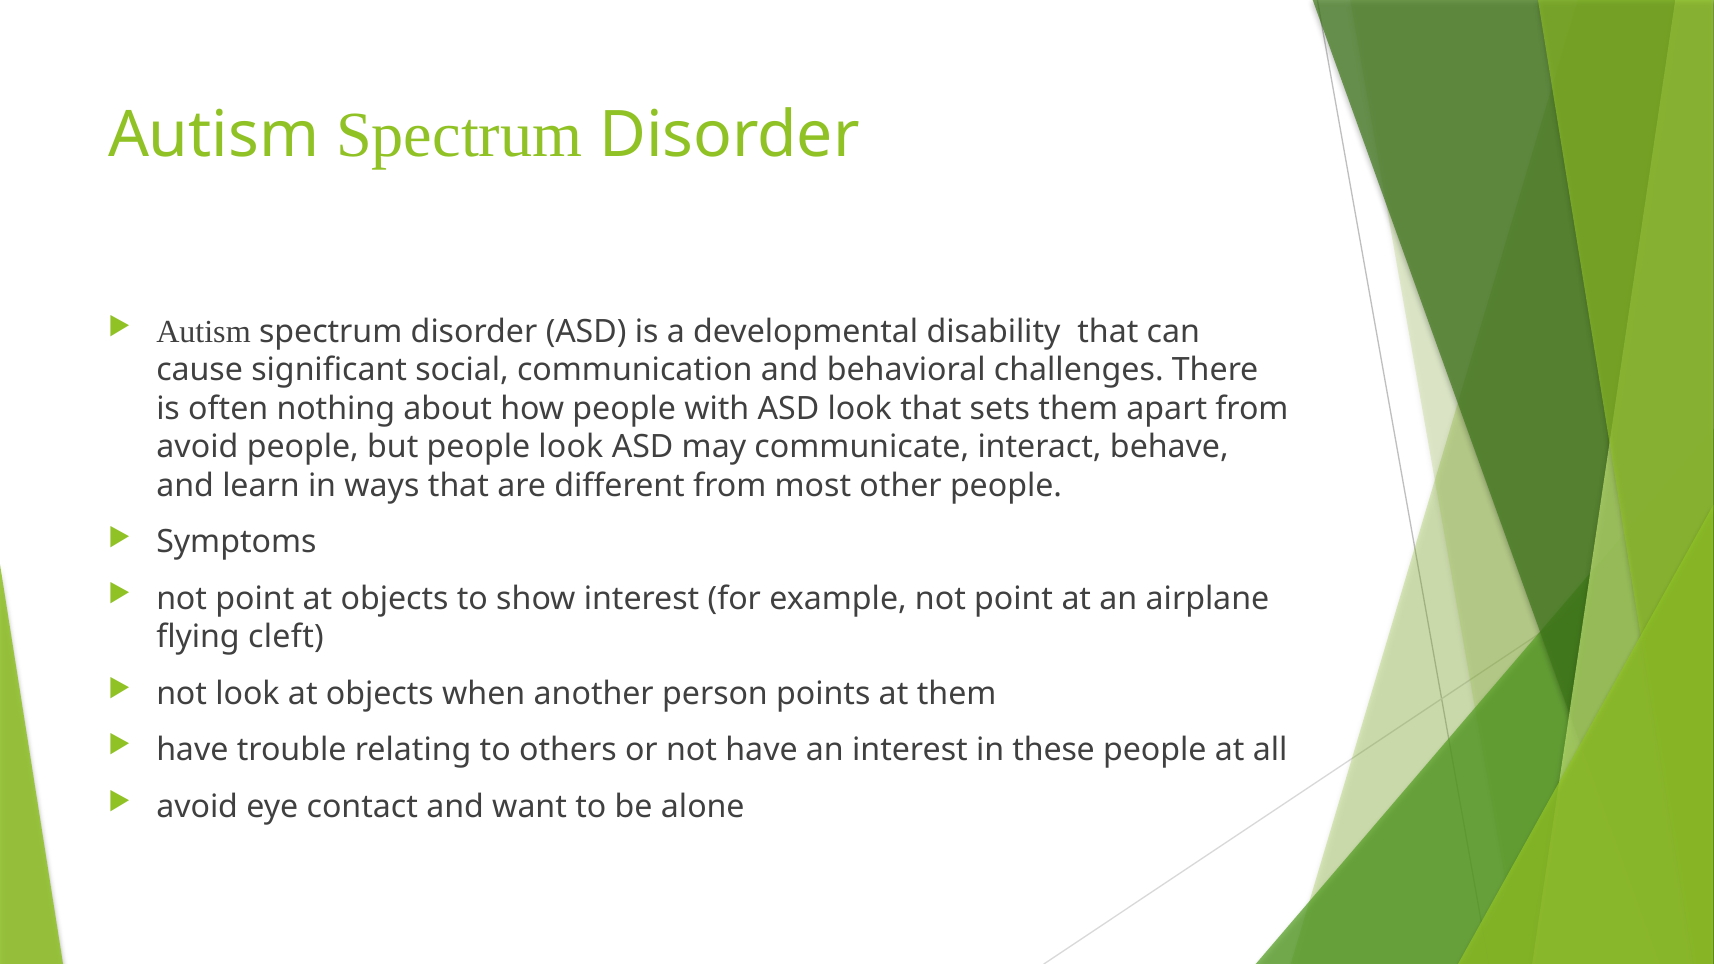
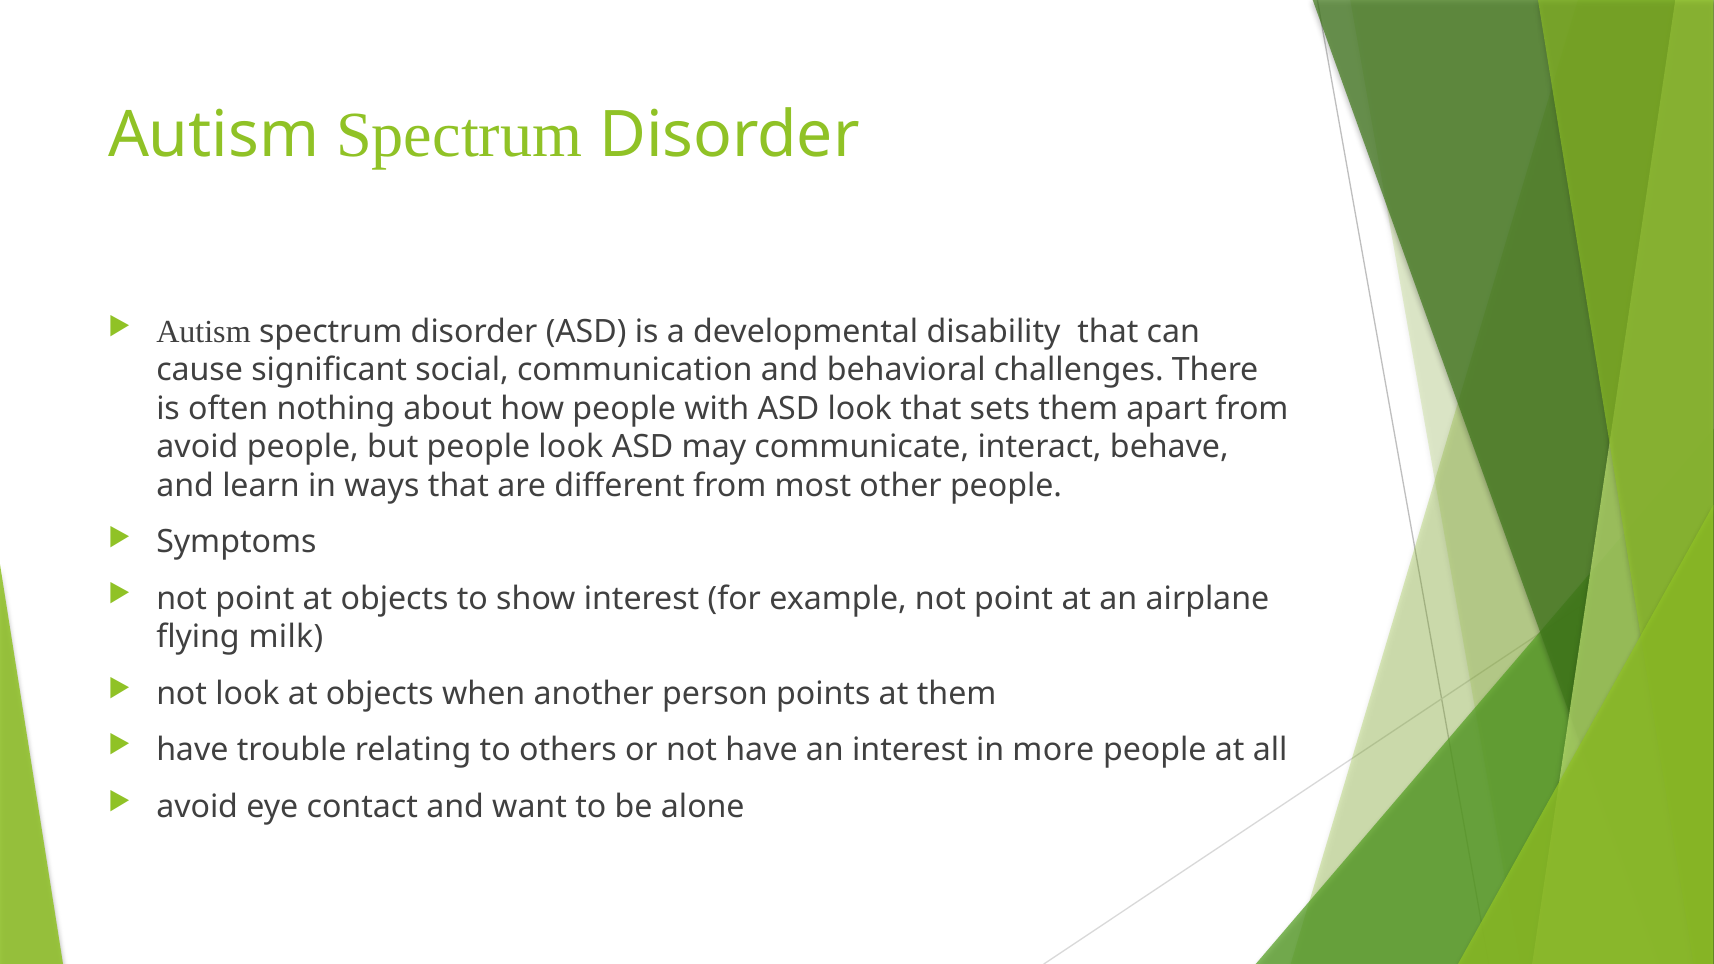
cleft: cleft -> milk
these: these -> more
